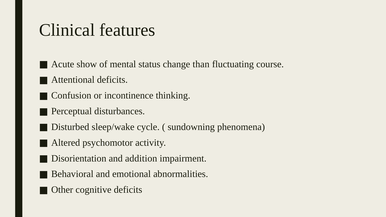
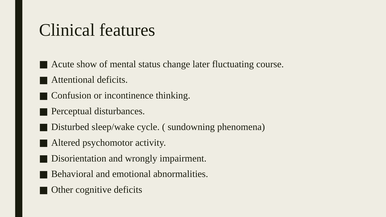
than: than -> later
addition: addition -> wrongly
